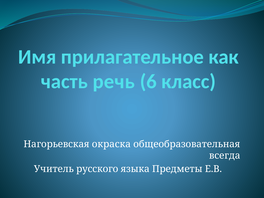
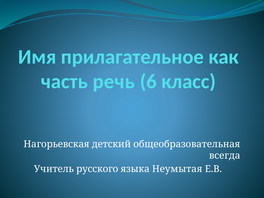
окраска: окраска -> детский
Предметы: Предметы -> Неумытая
